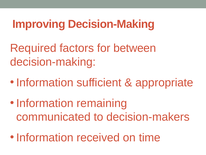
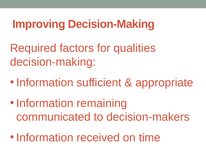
between: between -> qualities
